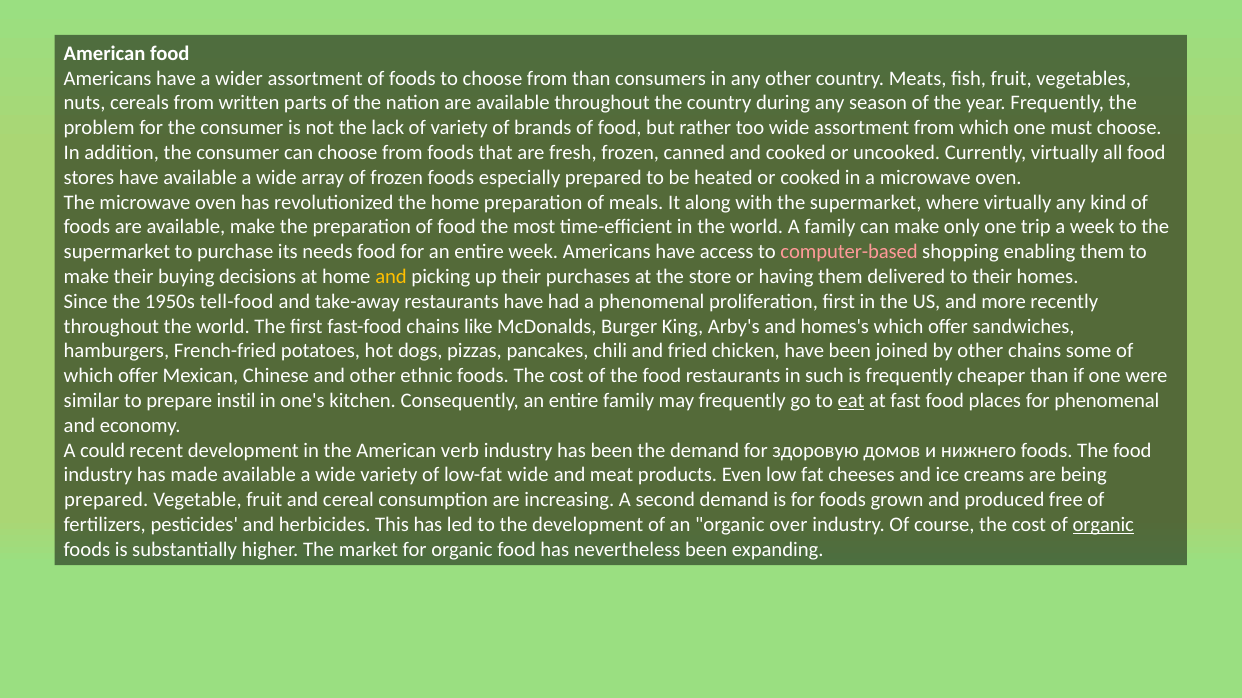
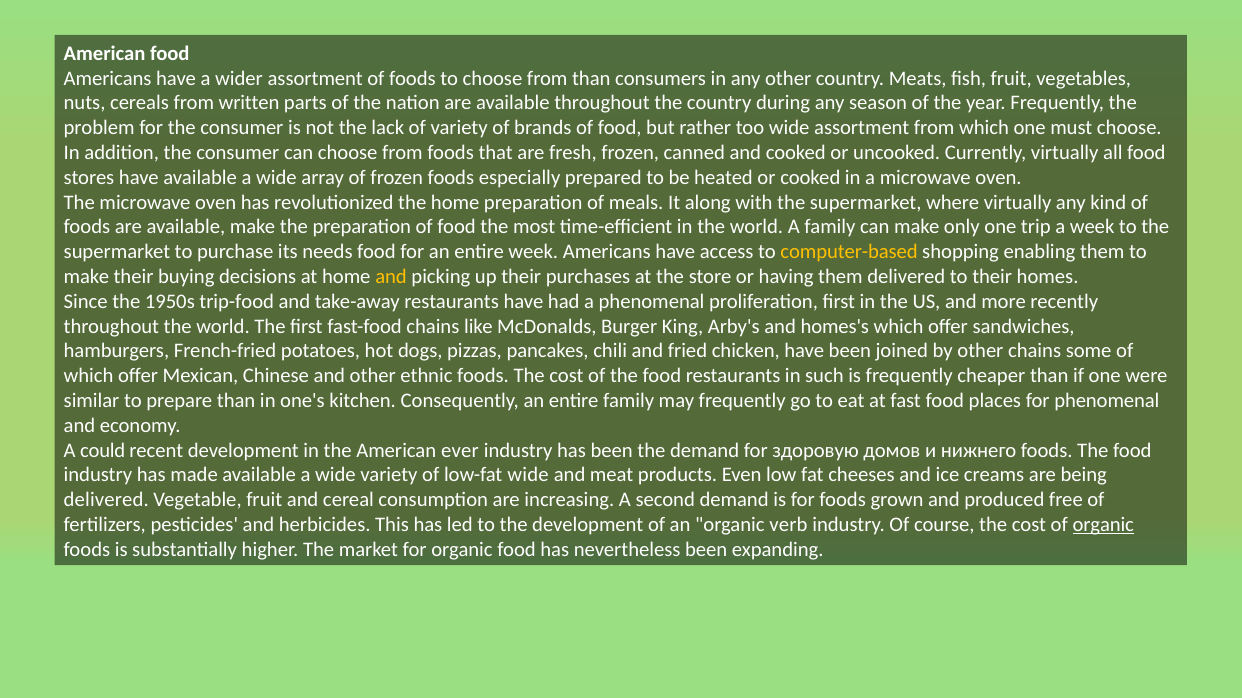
computer-based colour: pink -> yellow
tell-food: tell-food -> trip-food
prepare instil: instil -> than
eat underline: present -> none
verb: verb -> ever
prepared at (106, 500): prepared -> delivered
over: over -> verb
